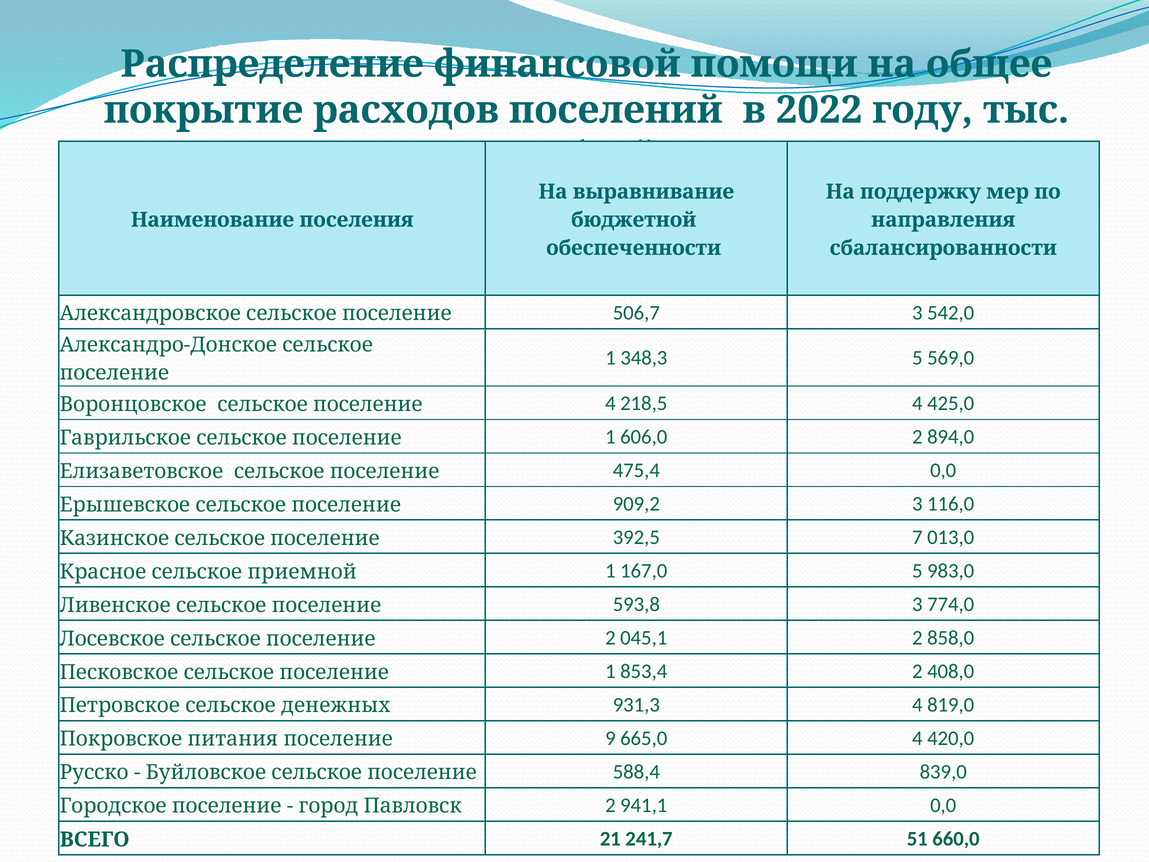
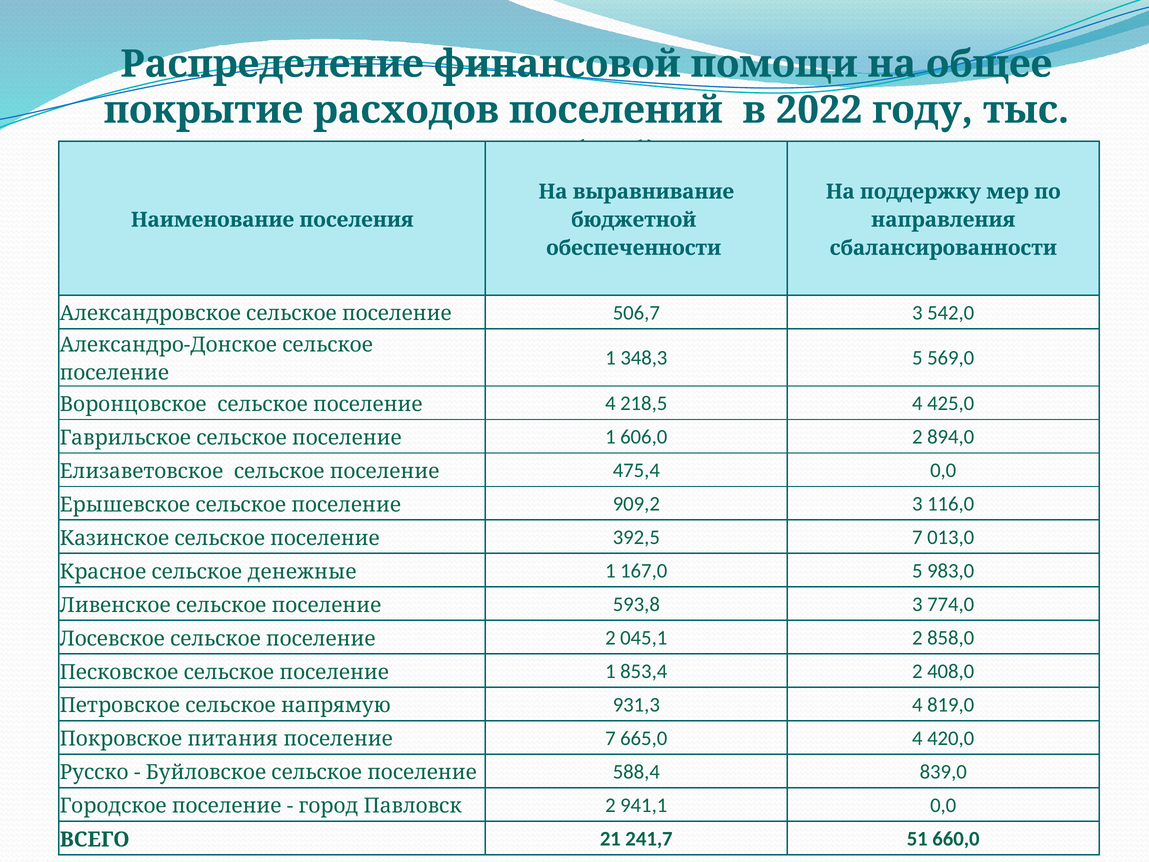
приемной: приемной -> денежные
денежных: денежных -> напрямую
поселение 9: 9 -> 7
